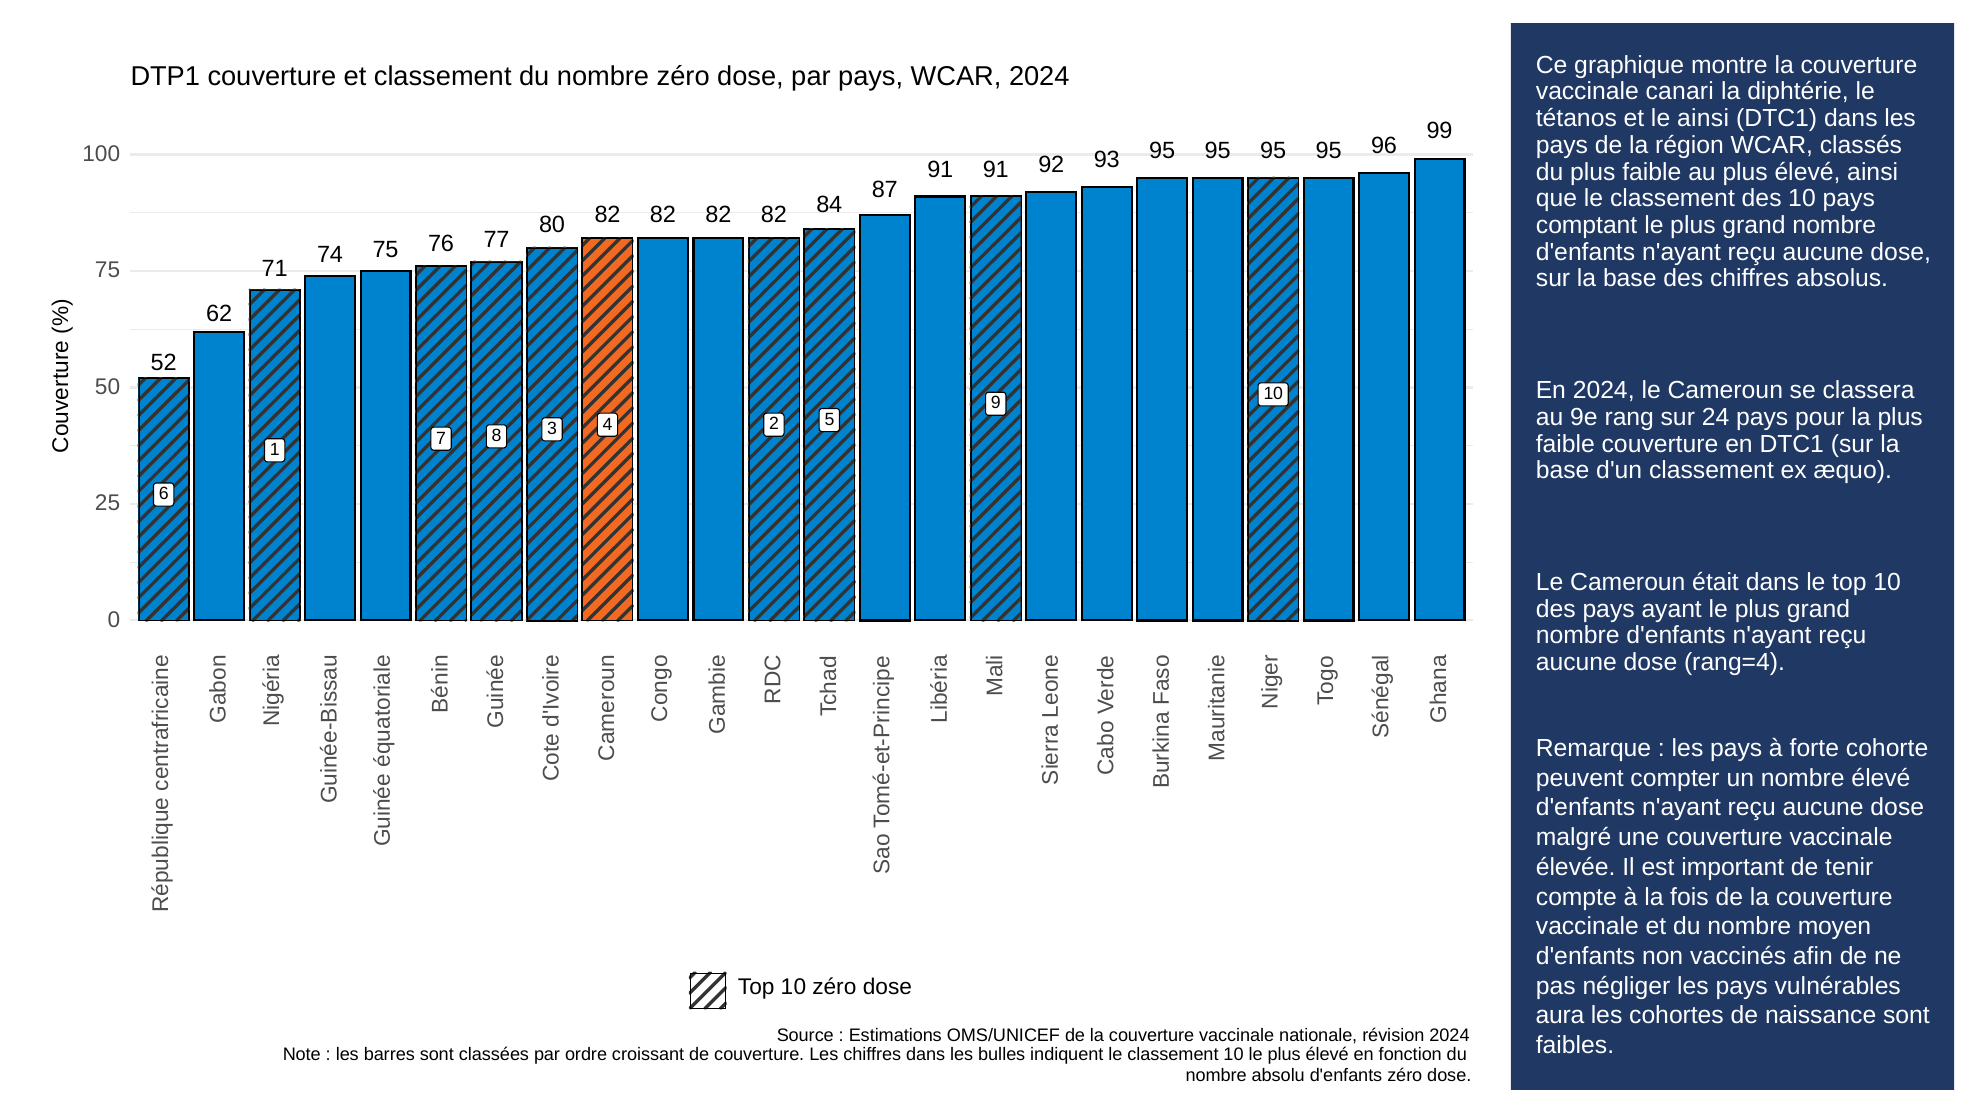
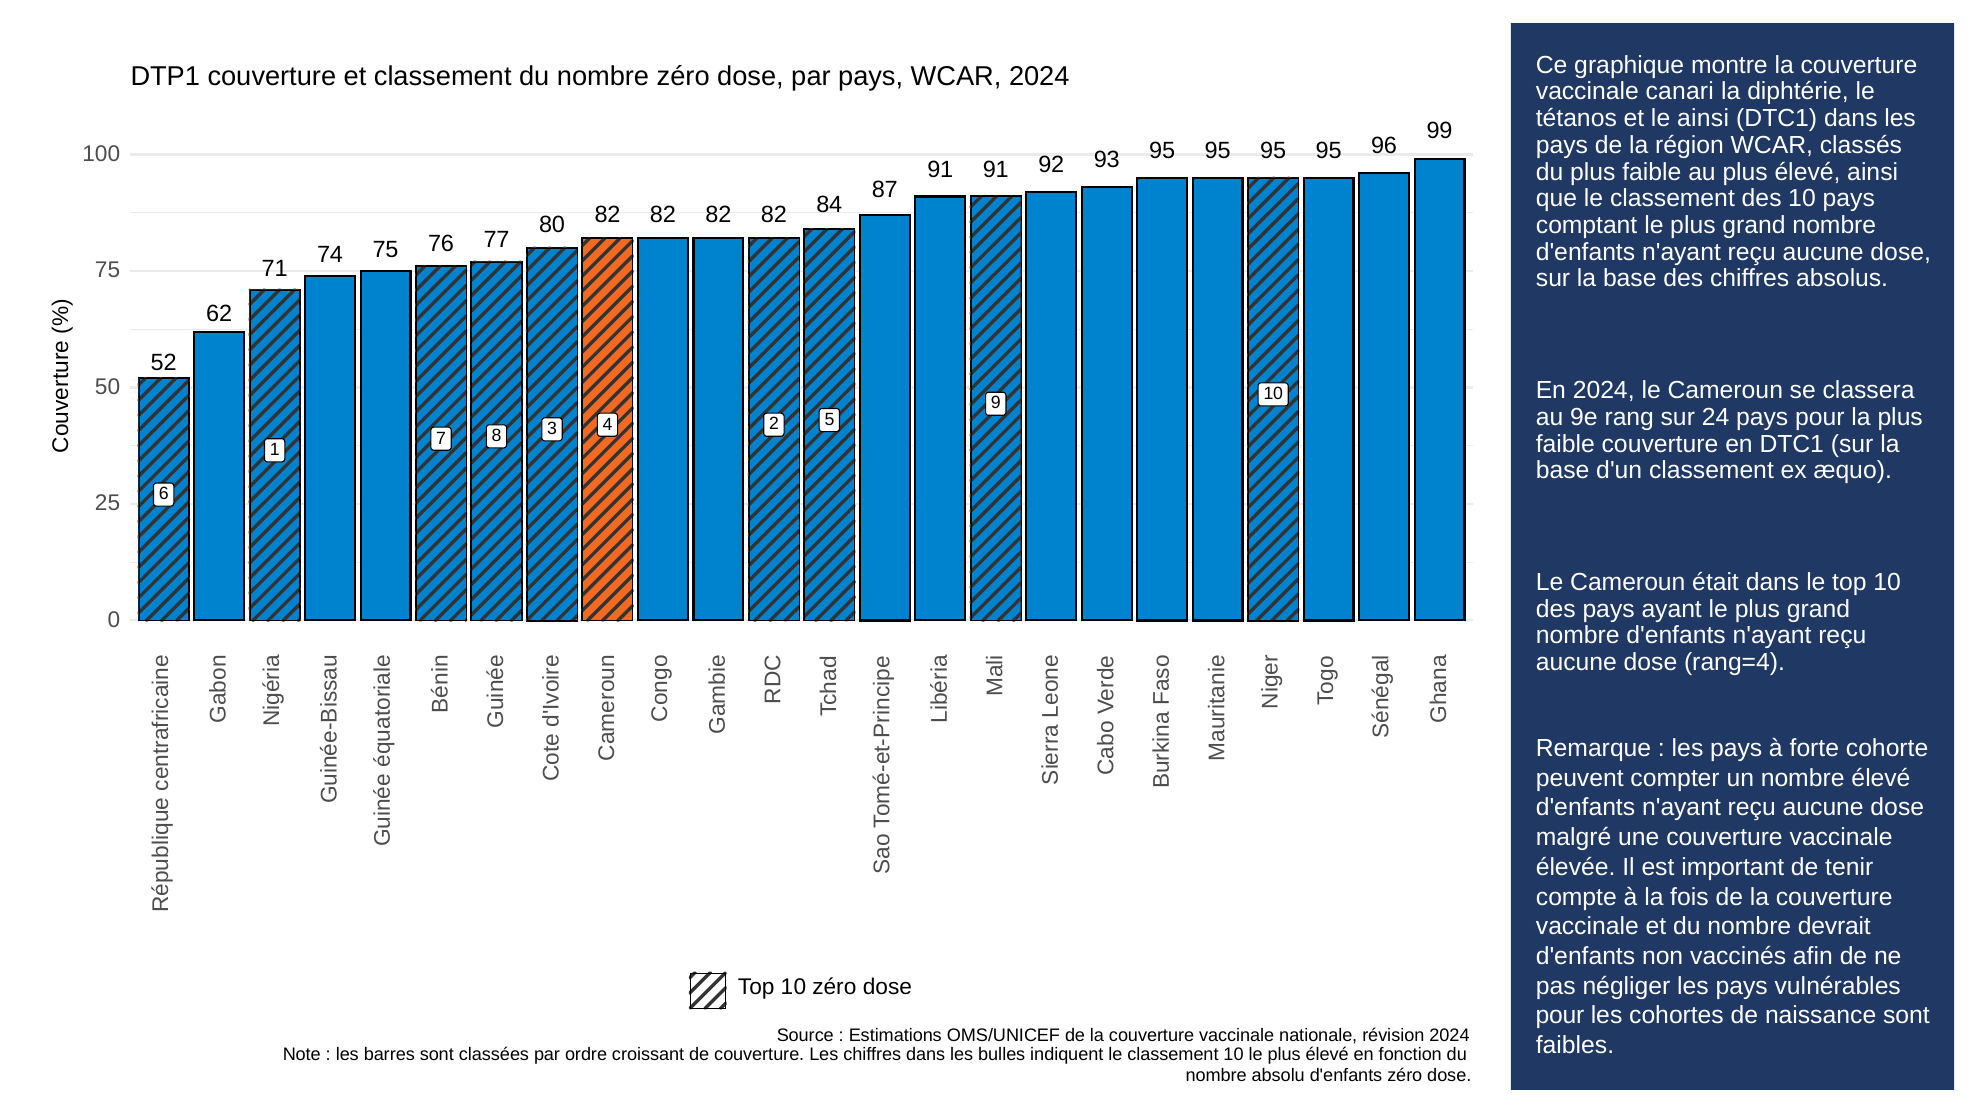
moyen: moyen -> devrait
aura at (1560, 1016): aura -> pour
